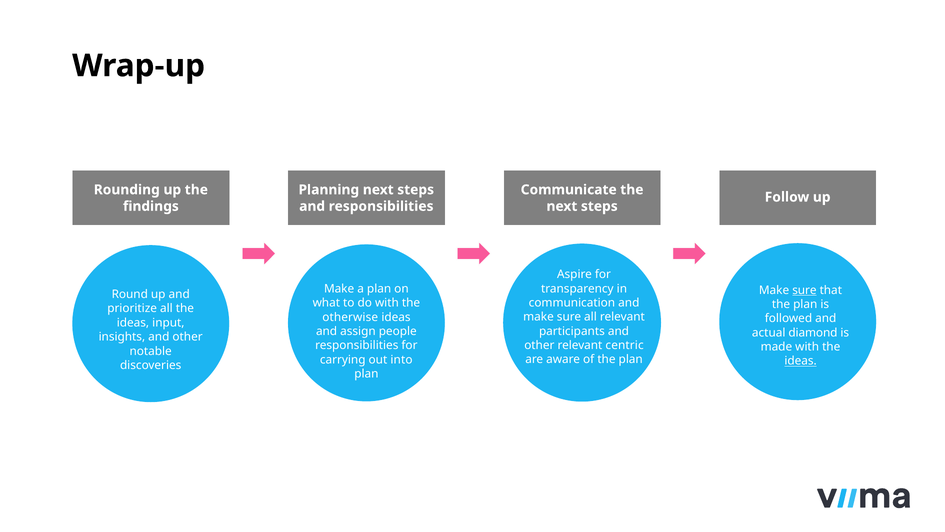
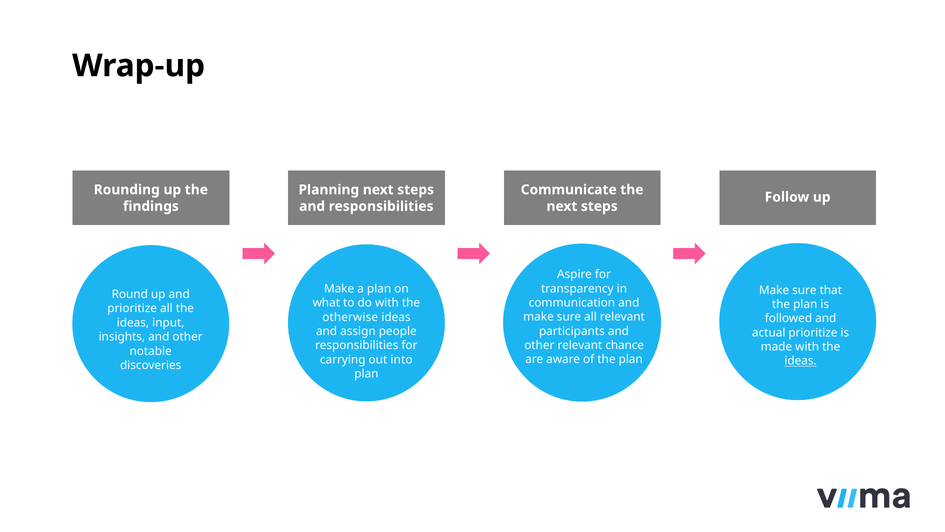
sure at (804, 290) underline: present -> none
actual diamond: diamond -> prioritize
centric: centric -> chance
